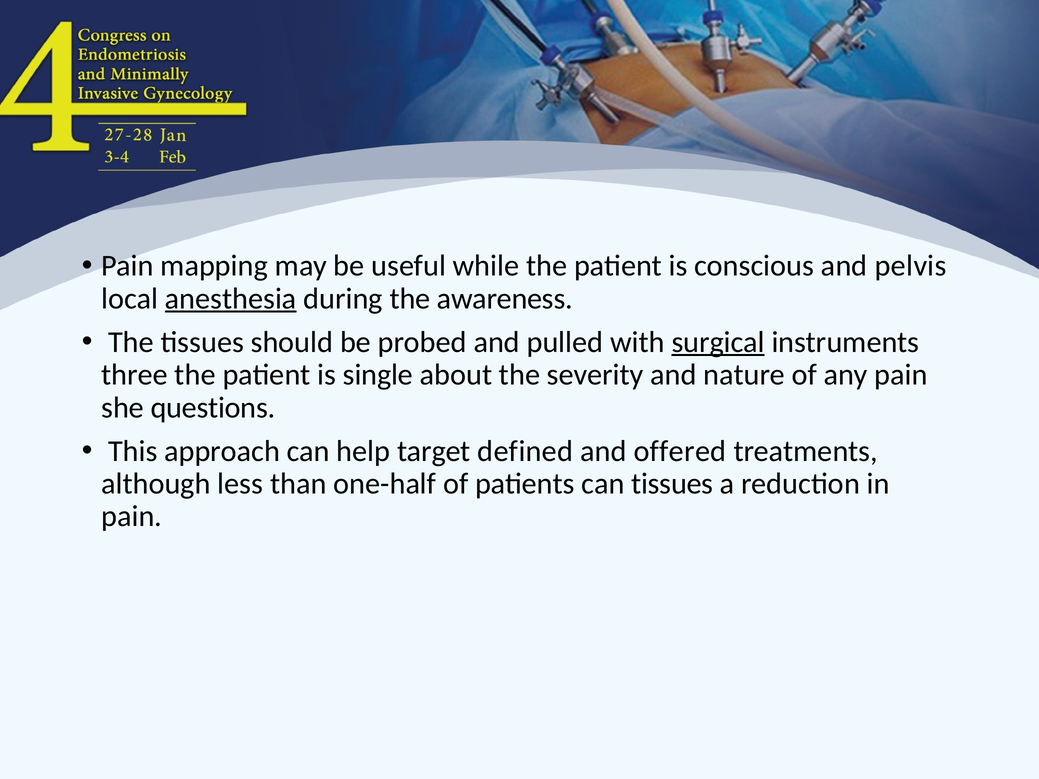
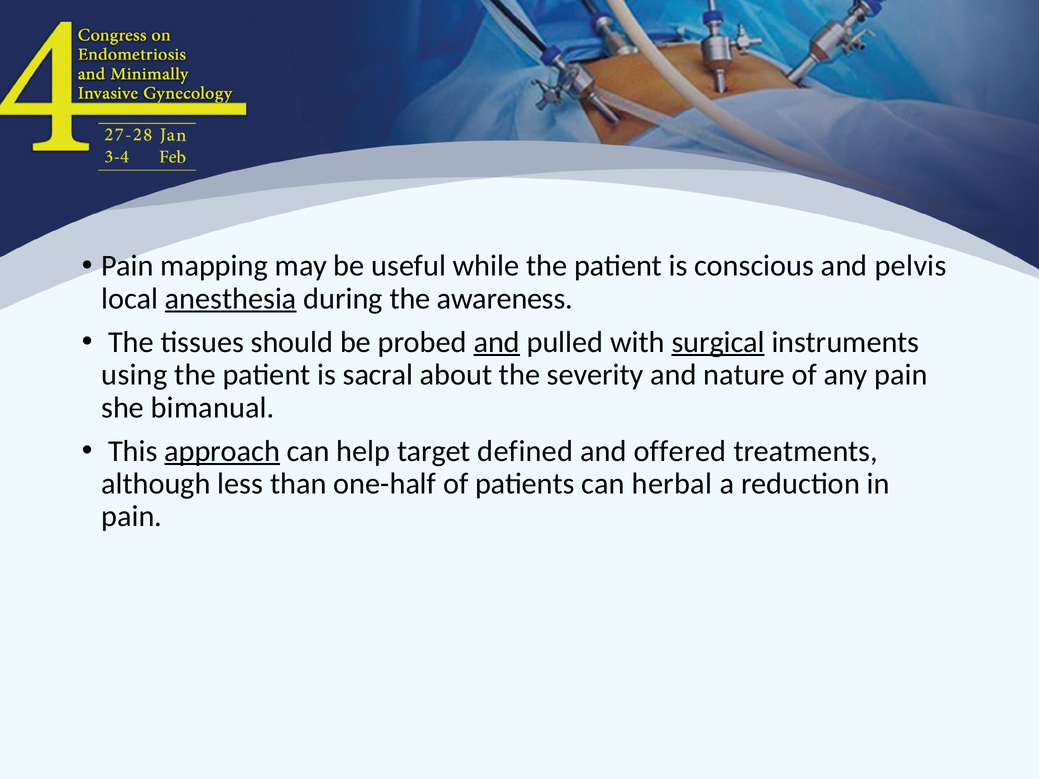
and at (497, 342) underline: none -> present
three: three -> using
single: single -> sacral
questions: questions -> bimanual
approach underline: none -> present
can tissues: tissues -> herbal
